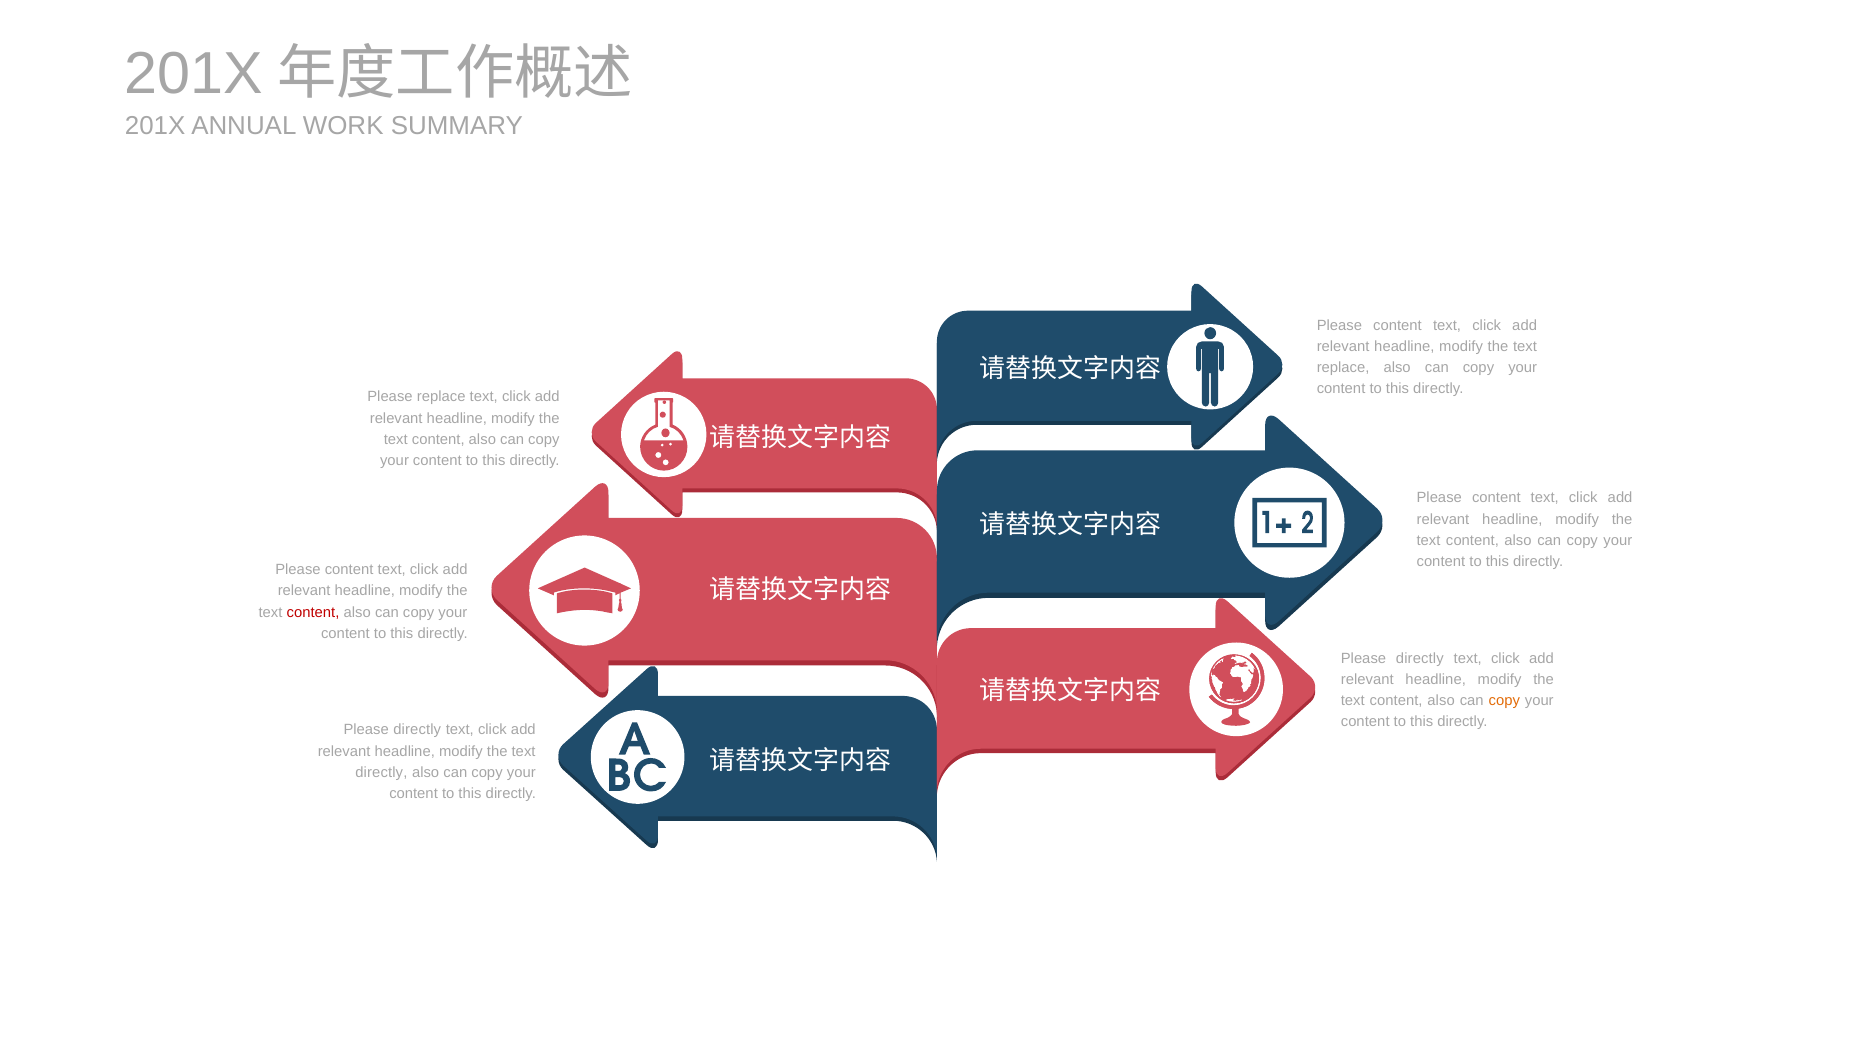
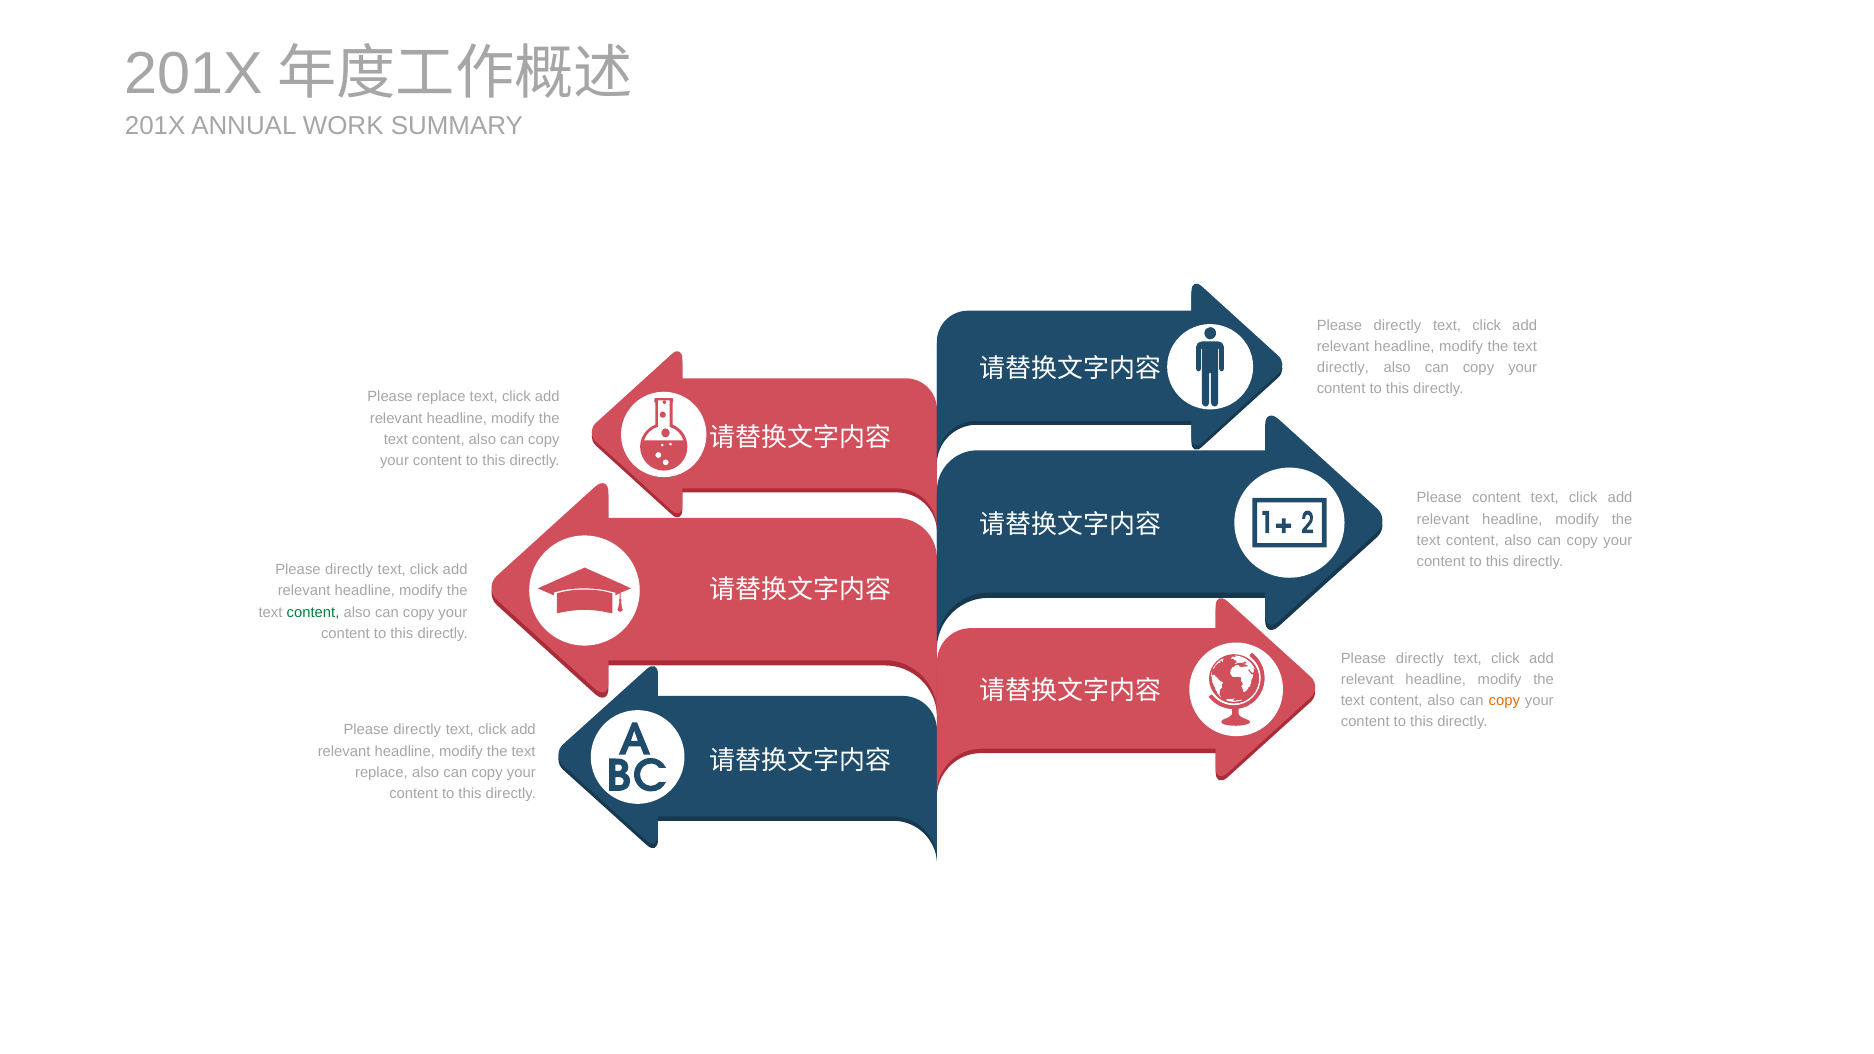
content at (1398, 325): content -> directly
replace at (1343, 368): replace -> directly
content at (349, 570): content -> directly
content at (313, 612) colour: red -> green
directly at (381, 773): directly -> replace
